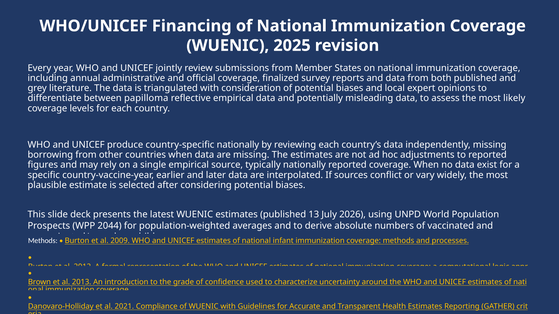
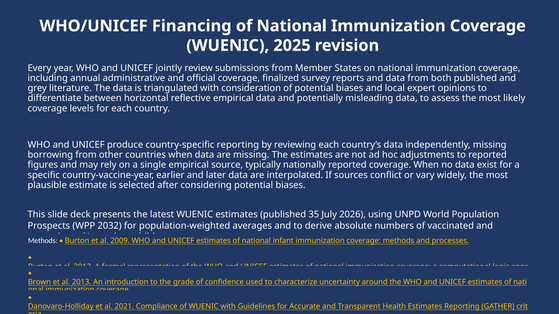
papilloma: papilloma -> horizontal
country-specific nationally: nationally -> reporting
13: 13 -> 35
2044: 2044 -> 2032
